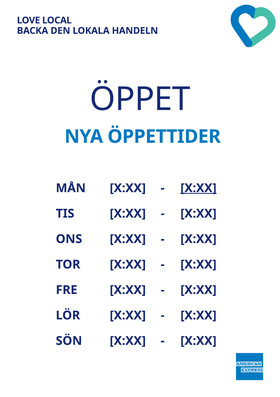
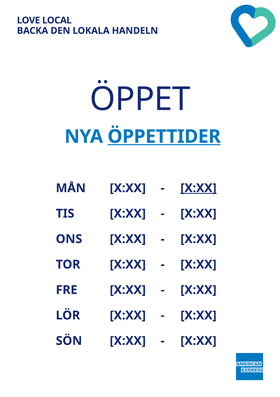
ÖPPETTIDER underline: none -> present
